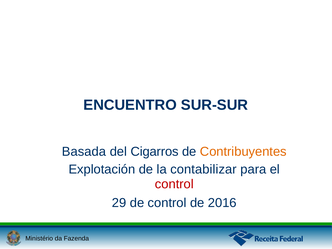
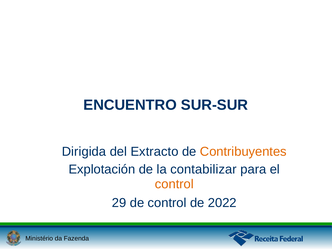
Basada: Basada -> Dirigida
Cigarros: Cigarros -> Extracto
control at (174, 184) colour: red -> orange
2016: 2016 -> 2022
